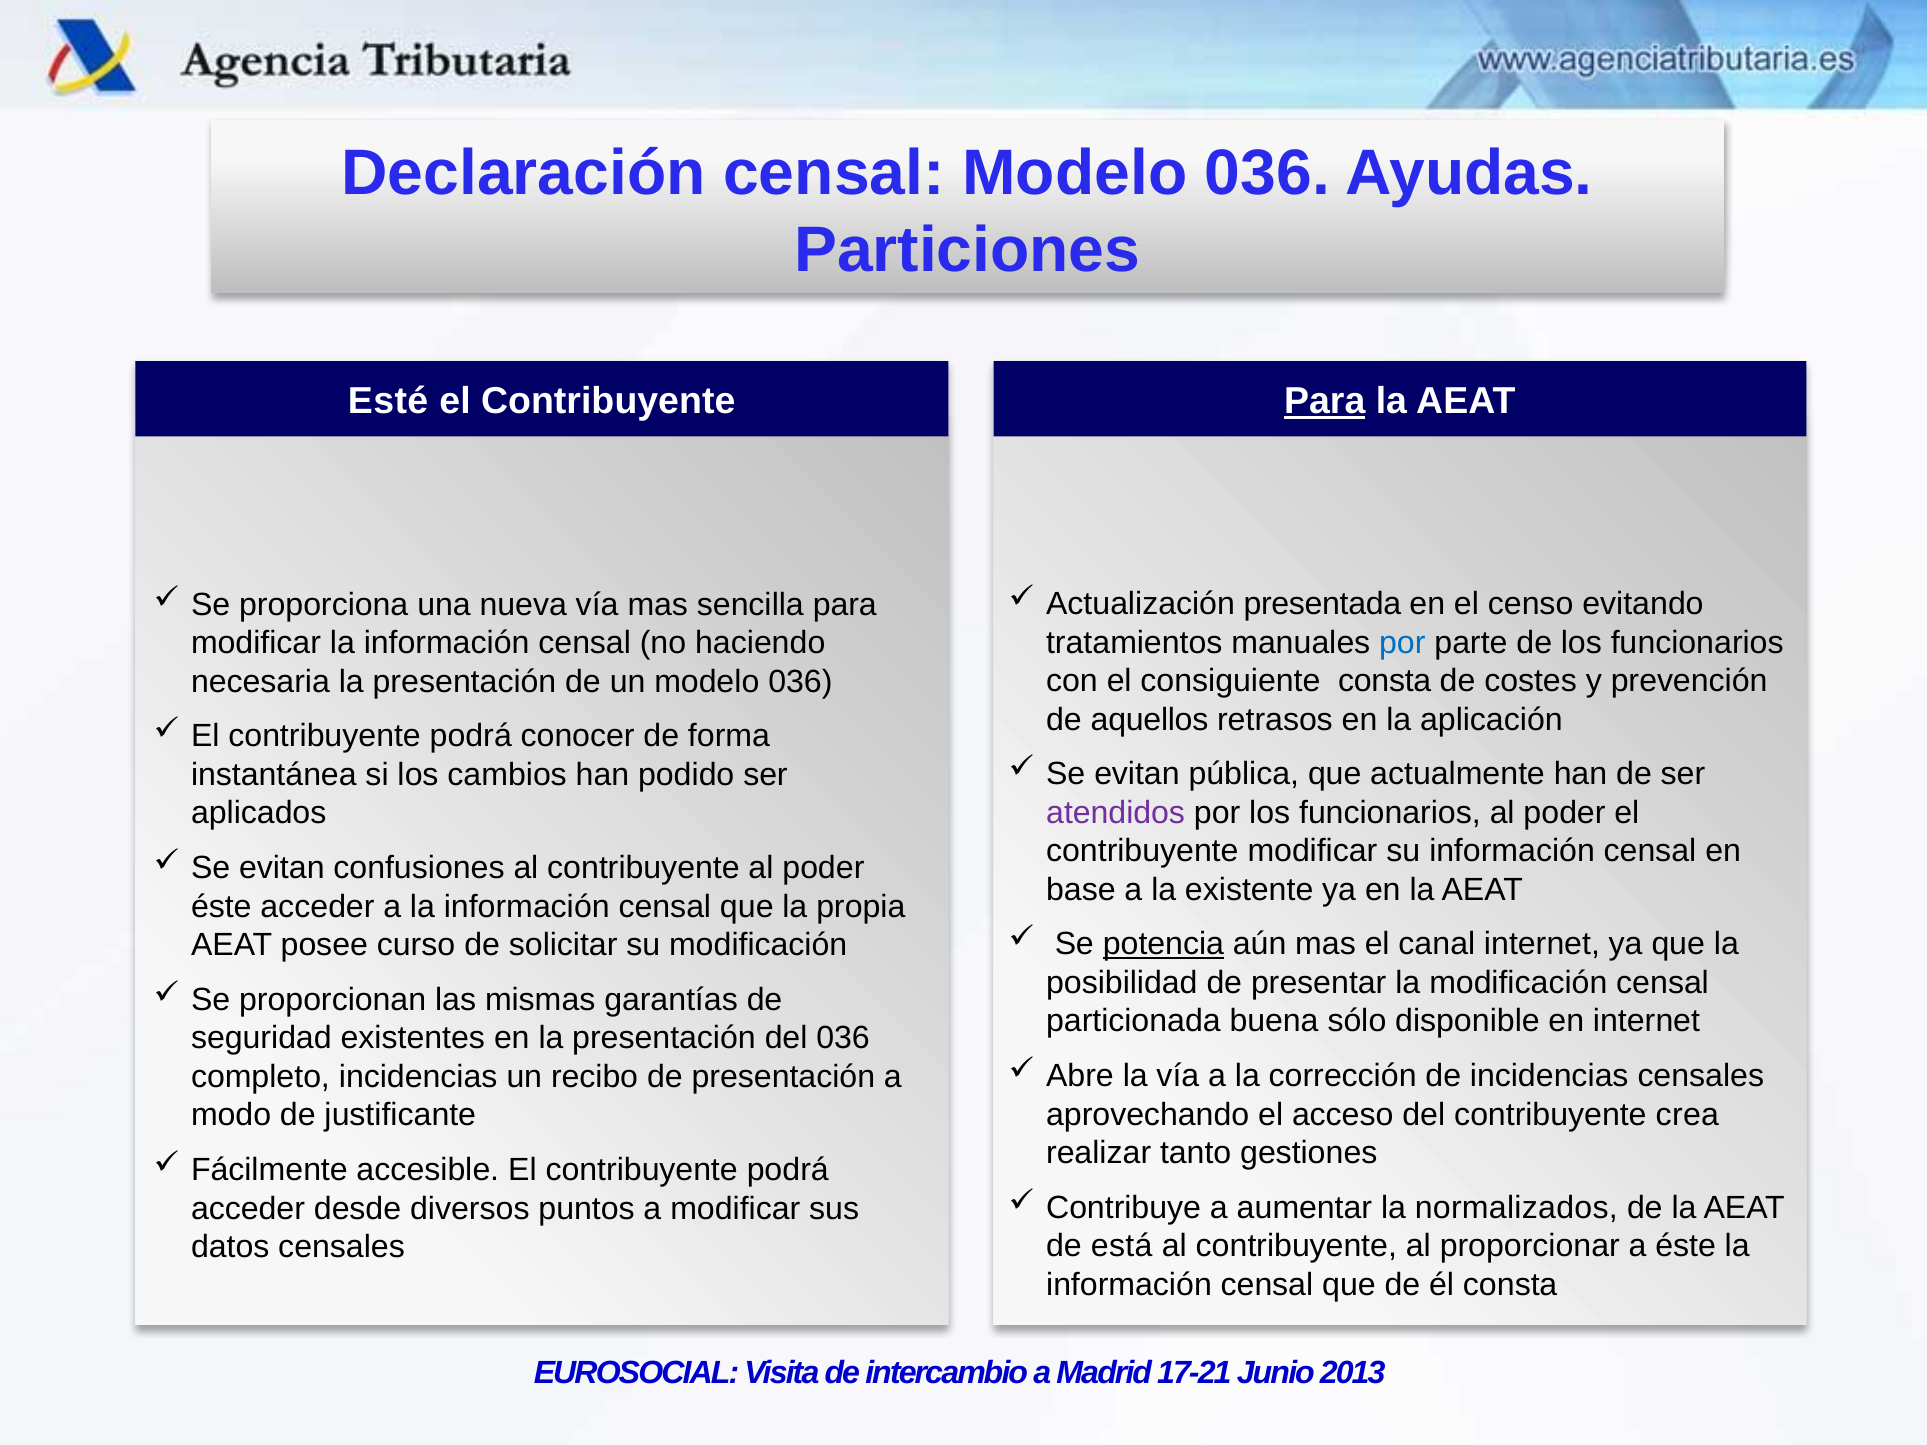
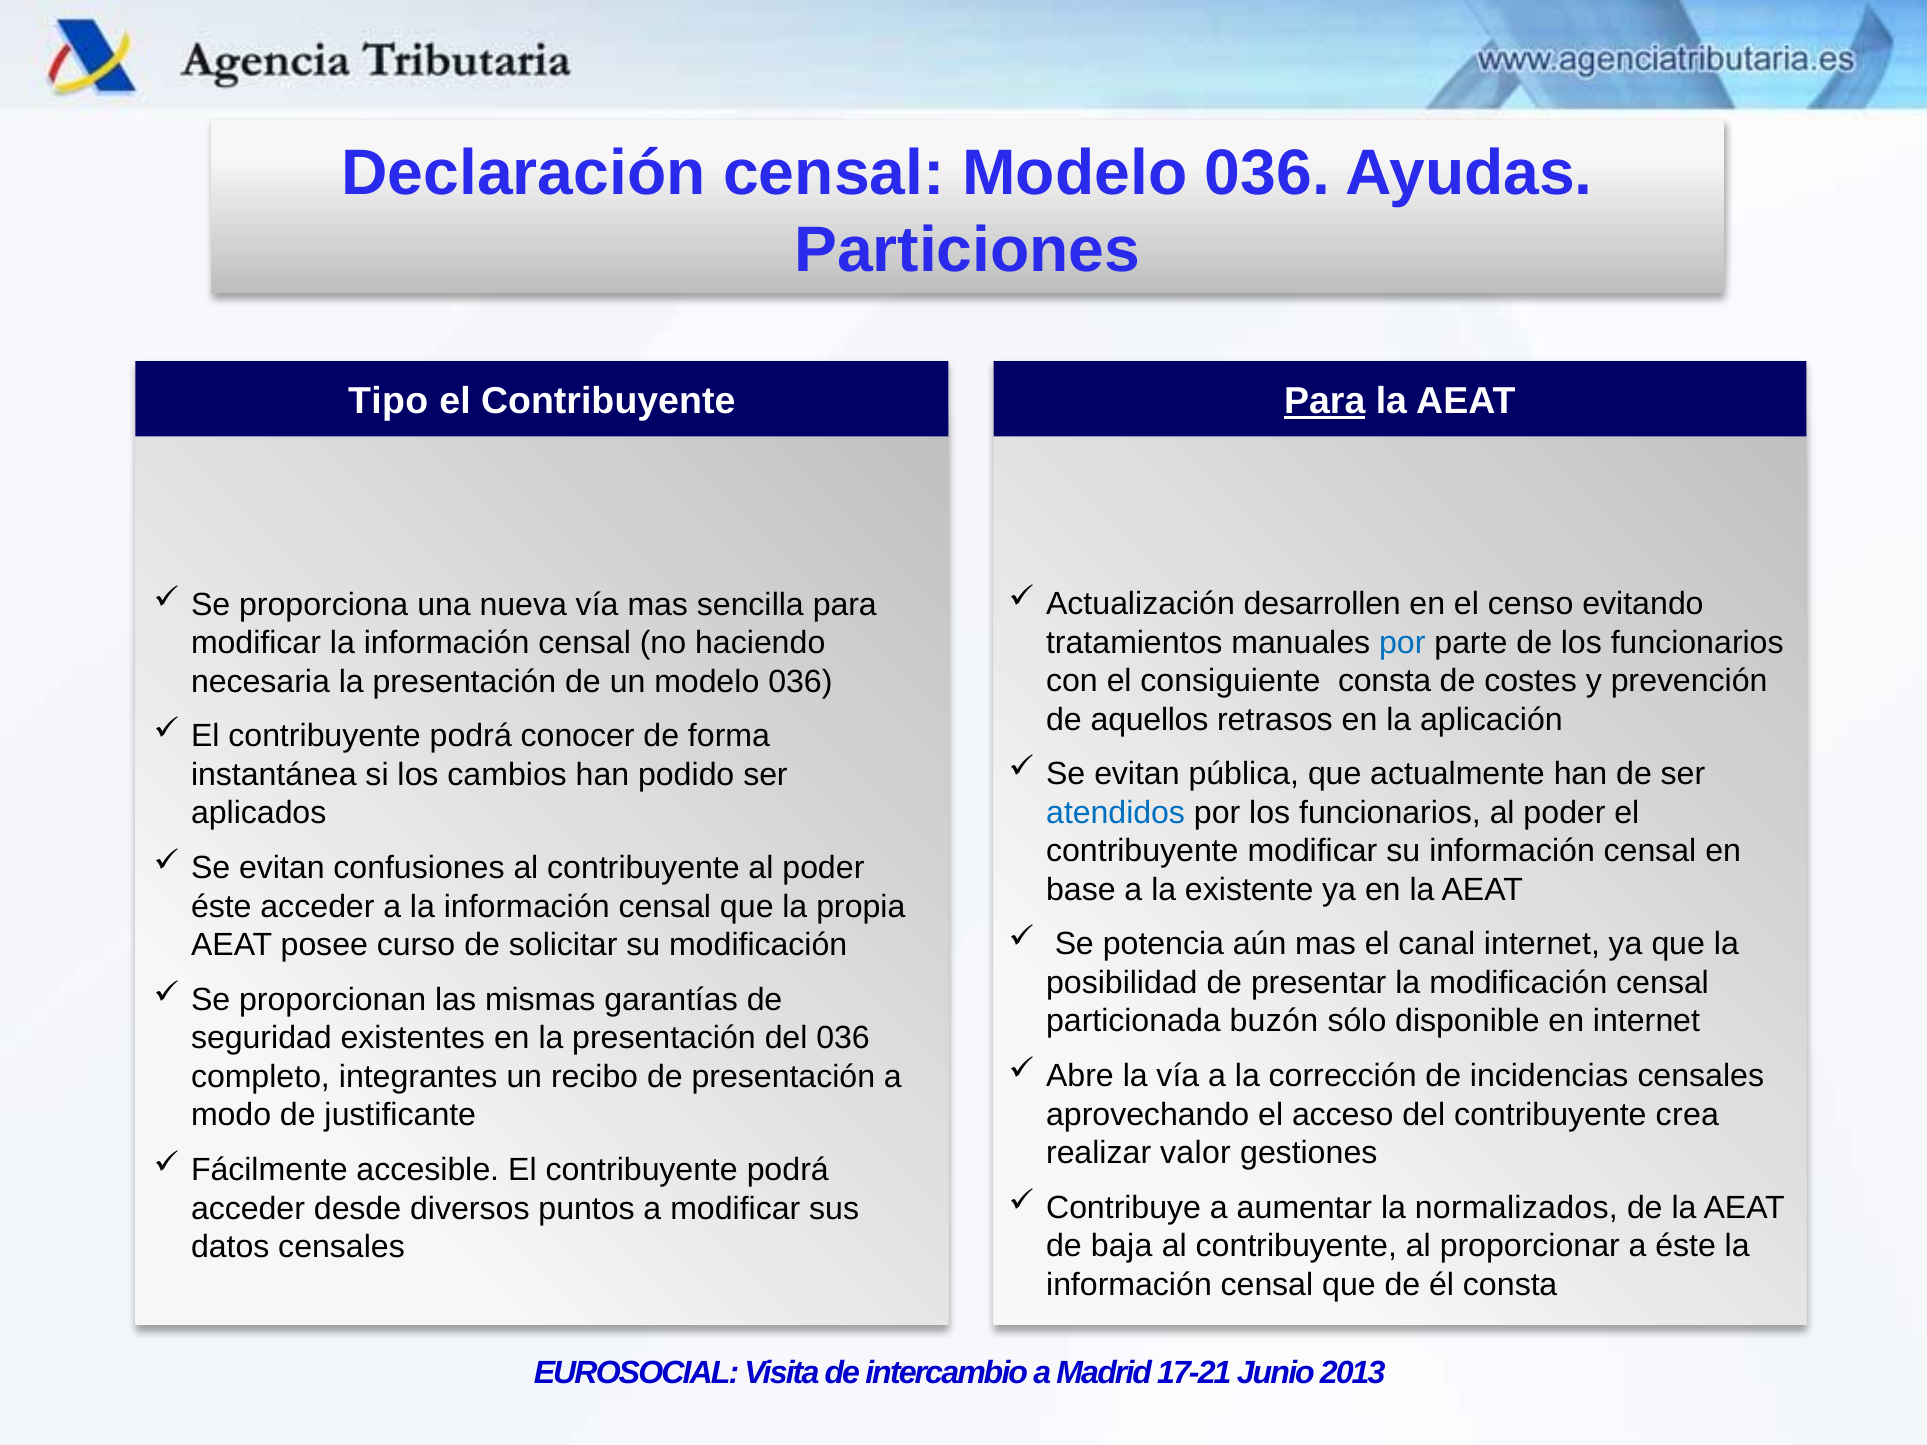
Esté: Esté -> Tipo
presentada: presentada -> desarrollen
atendidos colour: purple -> blue
potencia underline: present -> none
buena: buena -> buzón
completo incidencias: incidencias -> integrantes
tanto: tanto -> valor
está: está -> baja
